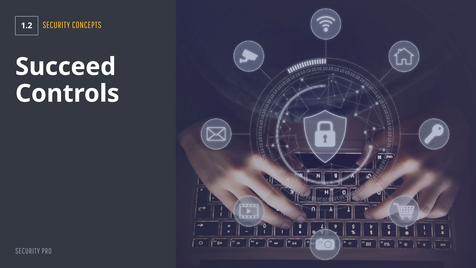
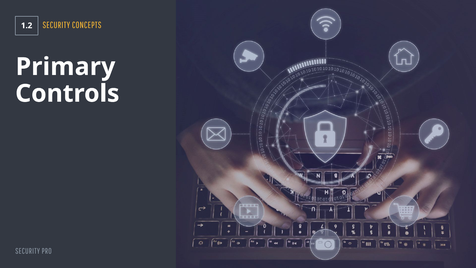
Succeed: Succeed -> Primary
